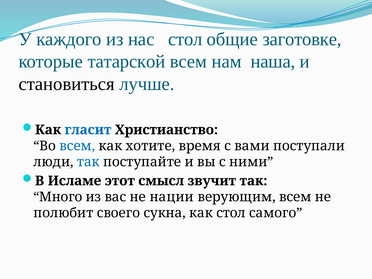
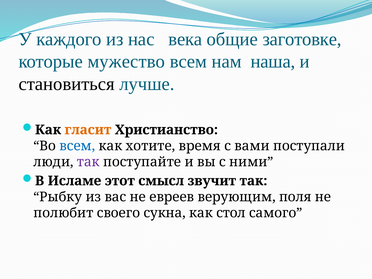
нас стол: стол -> века
татарской: татарской -> мужество
гласит colour: blue -> orange
так at (88, 162) colour: blue -> purple
Много: Много -> Рыбку
нации: нации -> евреев
верующим всем: всем -> поля
